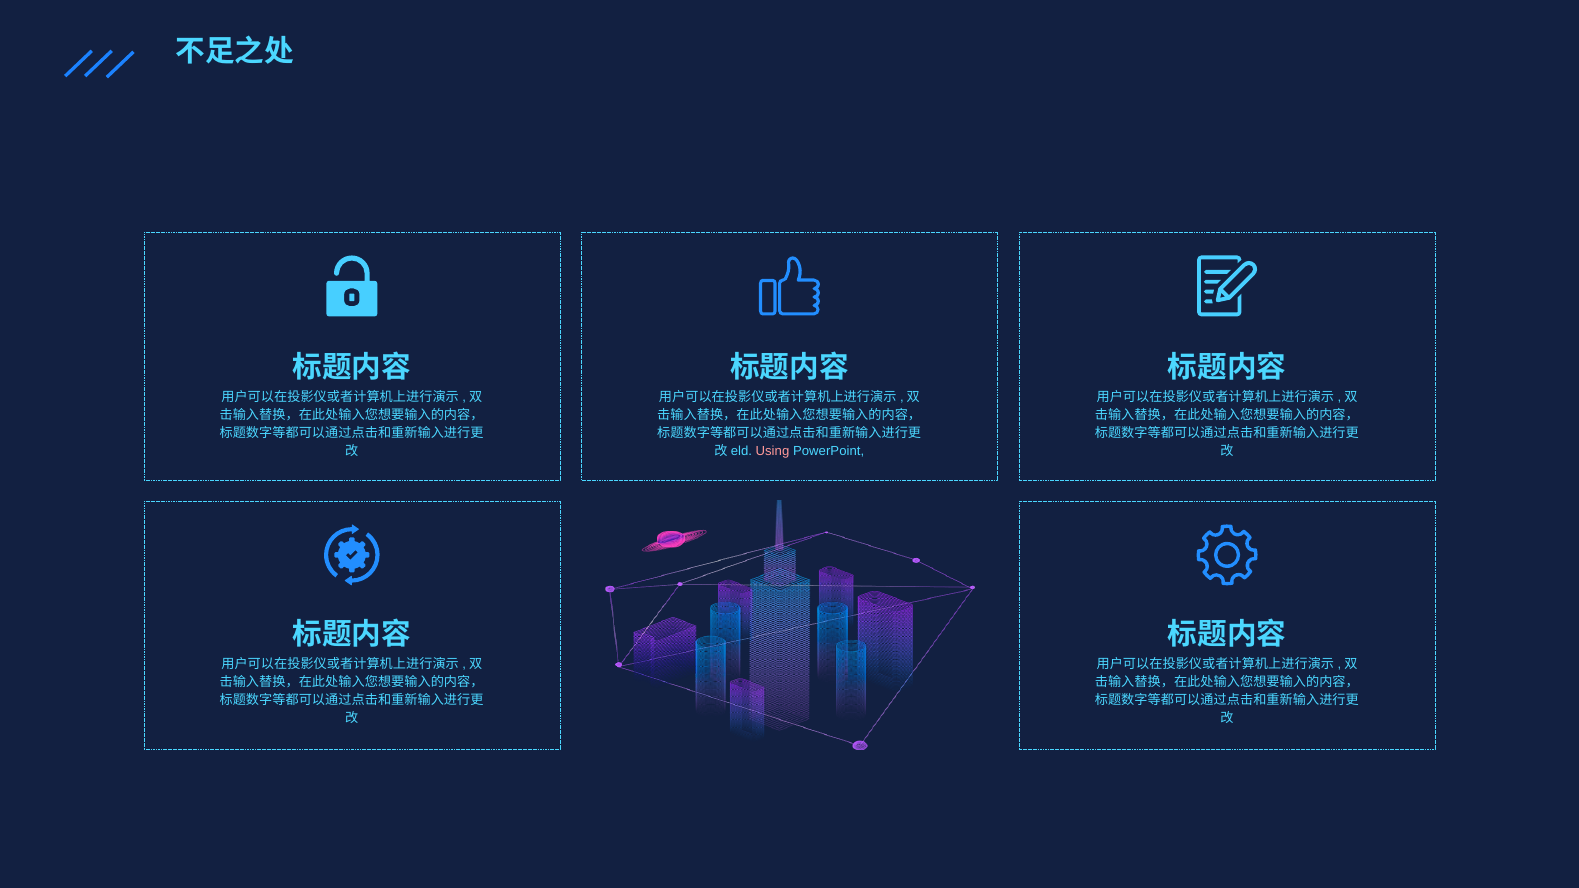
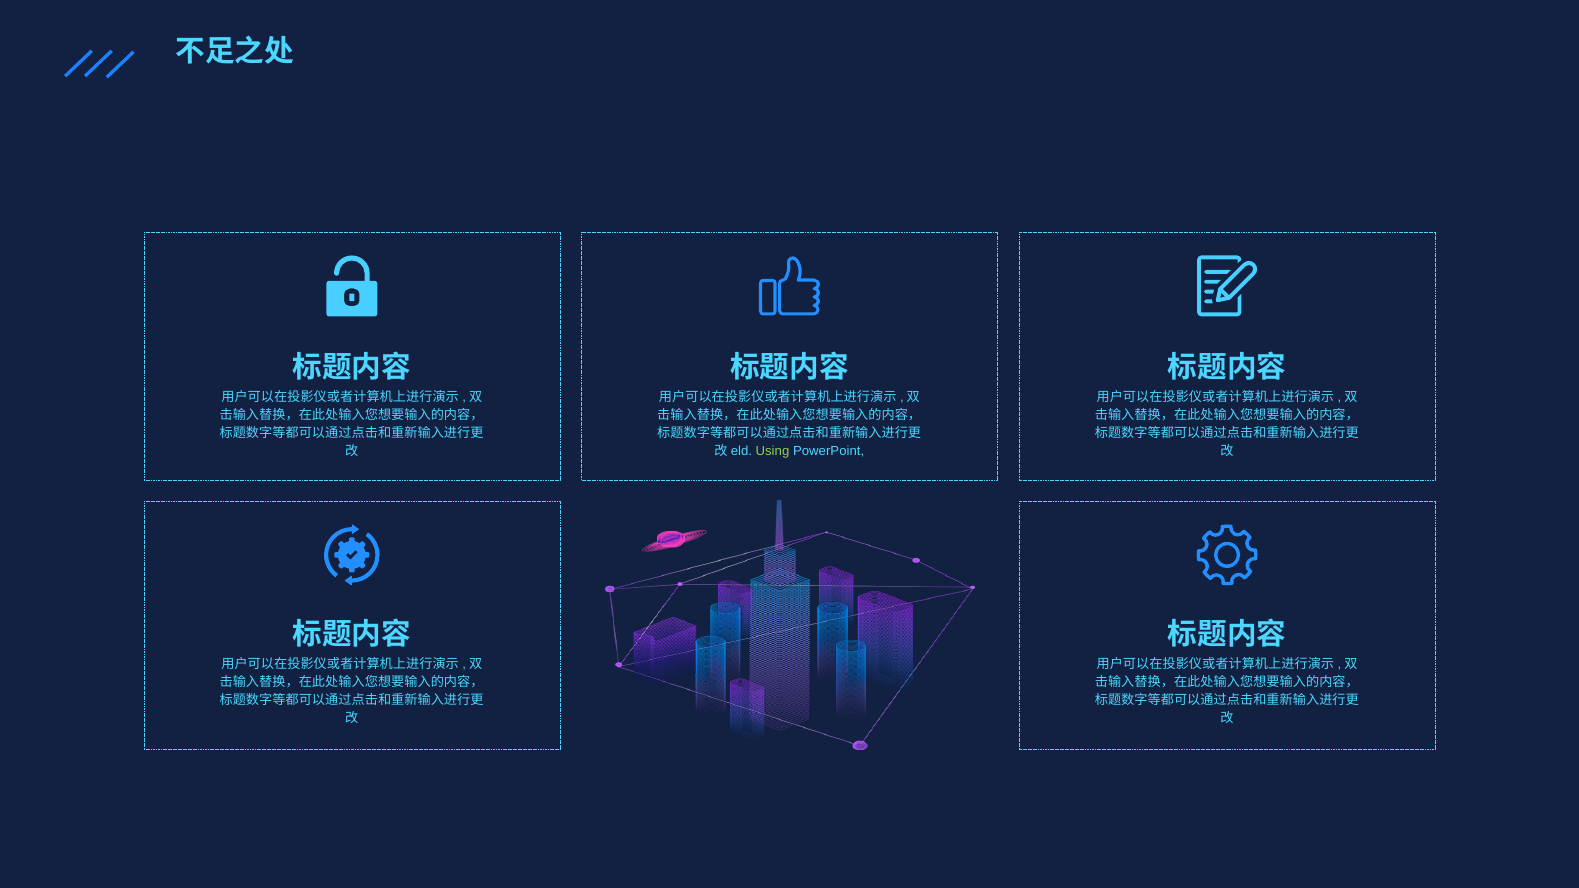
Using colour: pink -> light green
